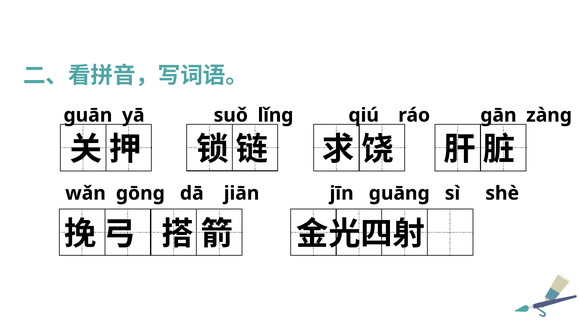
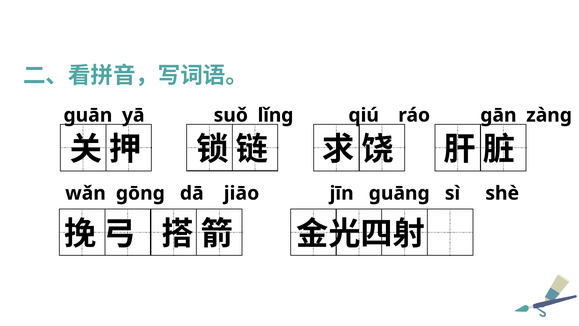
jiān: jiān -> jiāo
